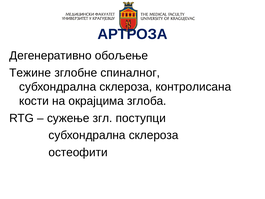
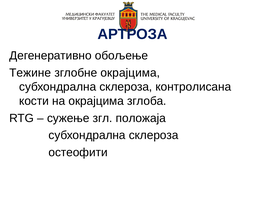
зглобне спиналног: спиналног -> окрајцима
поступци: поступци -> положаја
